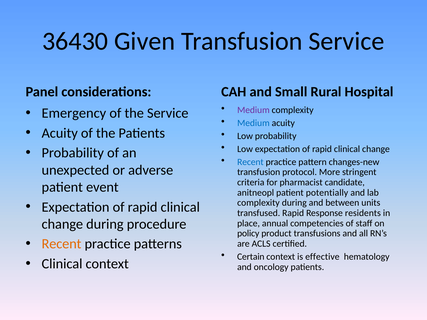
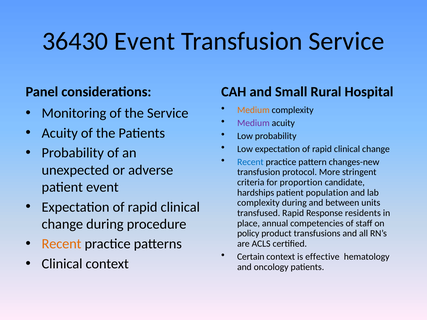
36430 Given: Given -> Event
Medium at (253, 110) colour: purple -> orange
Emergency: Emergency -> Monitoring
Medium at (253, 123) colour: blue -> purple
pharmacist: pharmacist -> proportion
anitneopl: anitneopl -> hardships
potentially: potentially -> population
